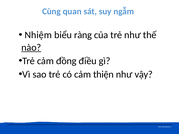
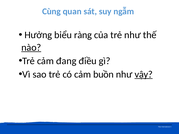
Nhiệm: Nhiệm -> Hưởng
đồng: đồng -> đang
thiện: thiện -> buồn
vậy underline: none -> present
